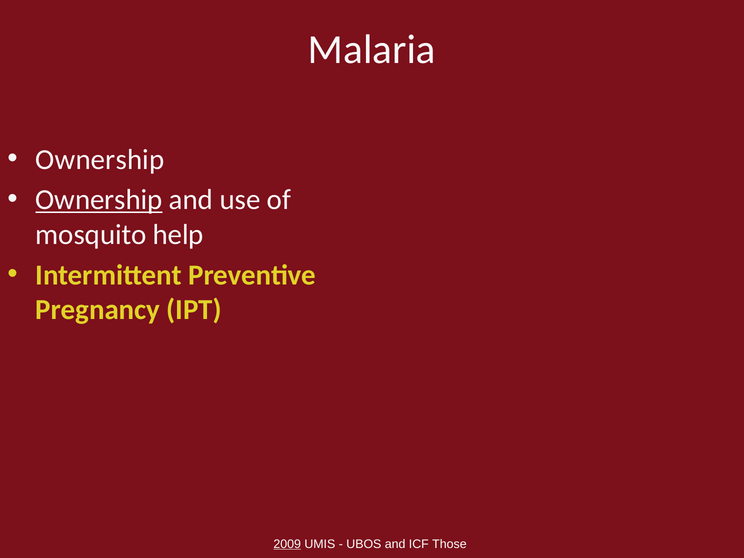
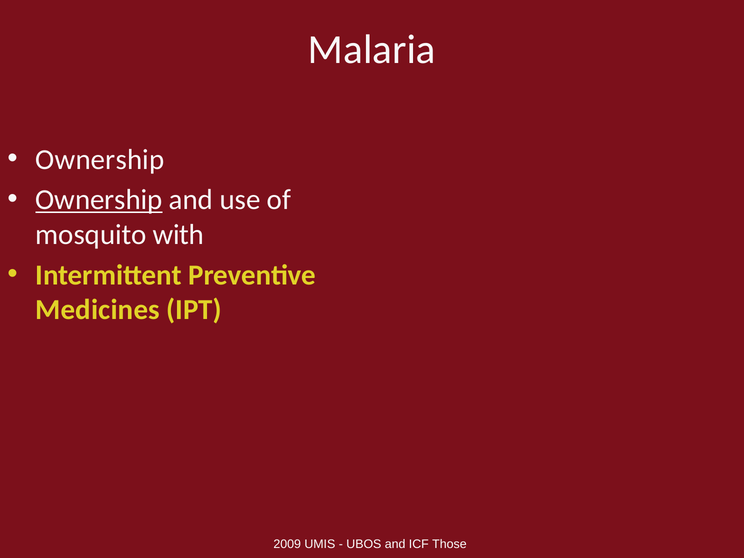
help: help -> with
Pregnancy: Pregnancy -> Medicines
2009 underline: present -> none
